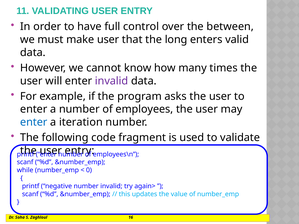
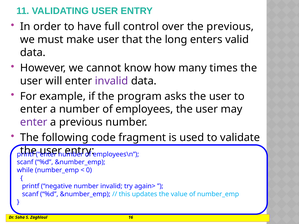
the between: between -> previous
enter at (34, 122) colour: blue -> purple
a iteration: iteration -> previous
